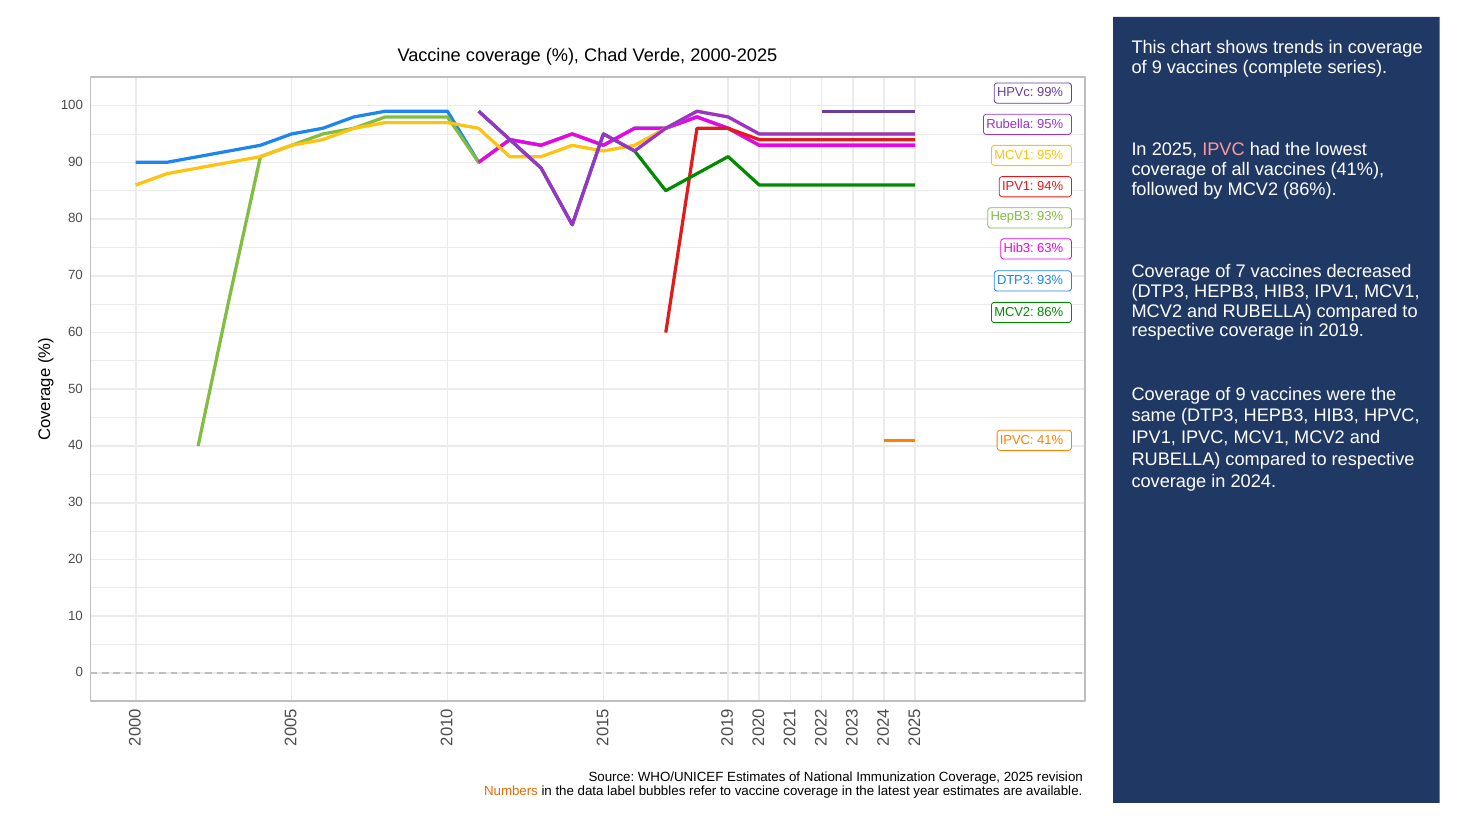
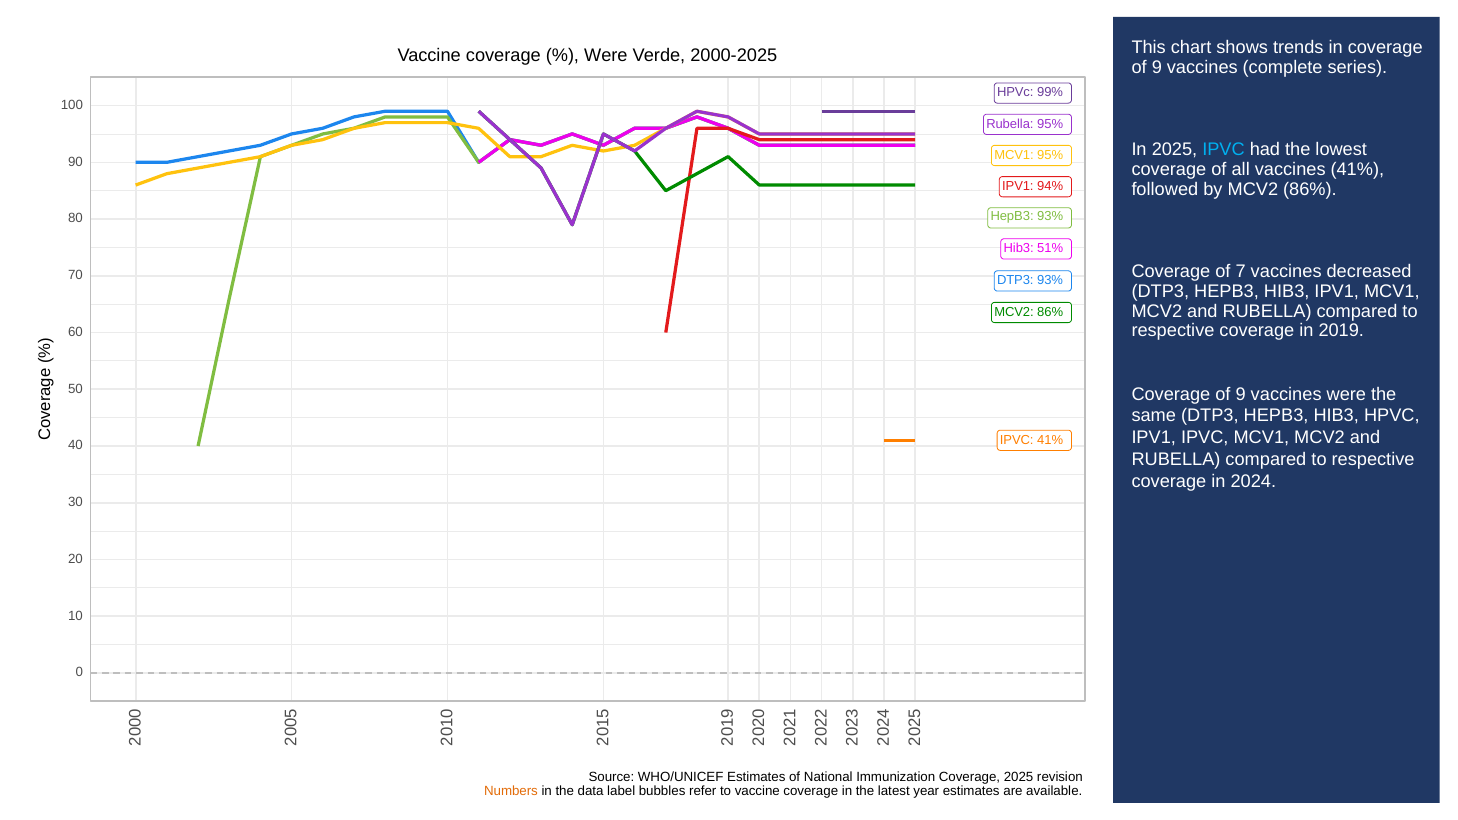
Chad at (606, 56): Chad -> Were
IPVC at (1224, 150) colour: pink -> light blue
63%: 63% -> 51%
